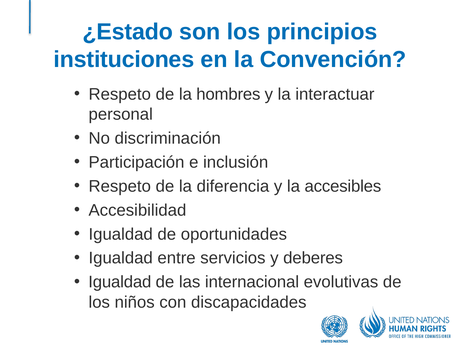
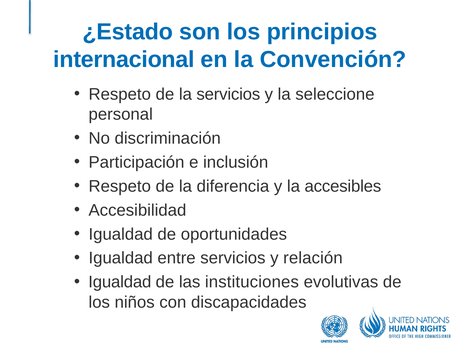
instituciones: instituciones -> internacional
la hombres: hombres -> servicios
interactuar: interactuar -> seleccione
deberes: deberes -> relación
internacional: internacional -> instituciones
